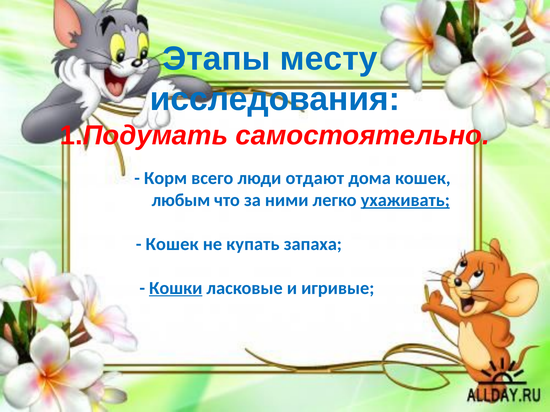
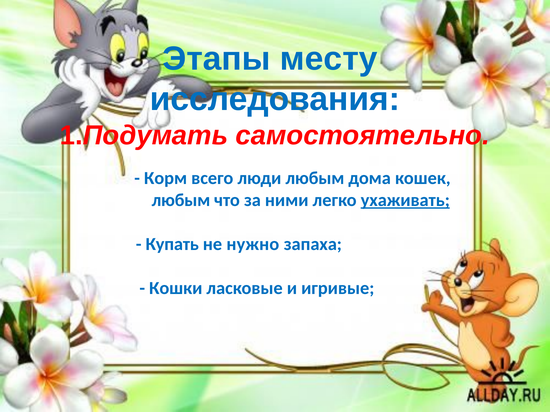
люди отдают: отдают -> любым
Кошек at (172, 244): Кошек -> Купать
купать: купать -> нужно
Кошки underline: present -> none
